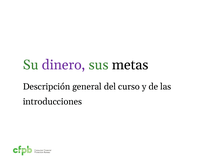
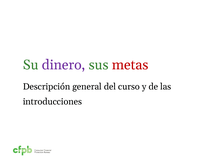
metas colour: black -> red
